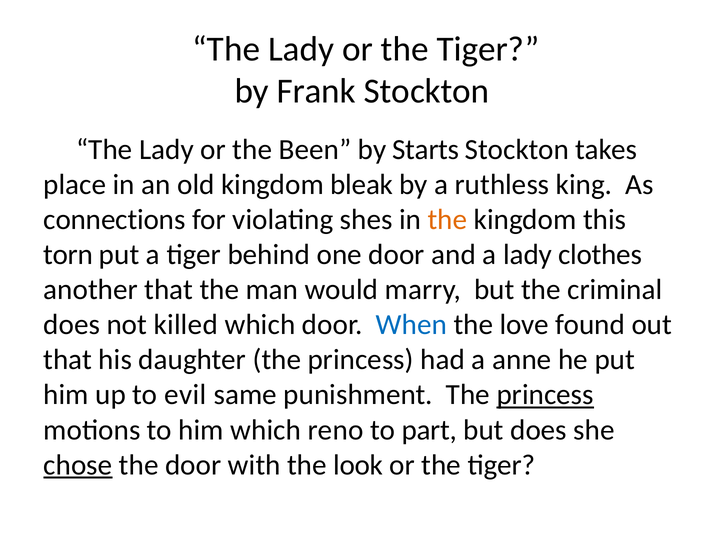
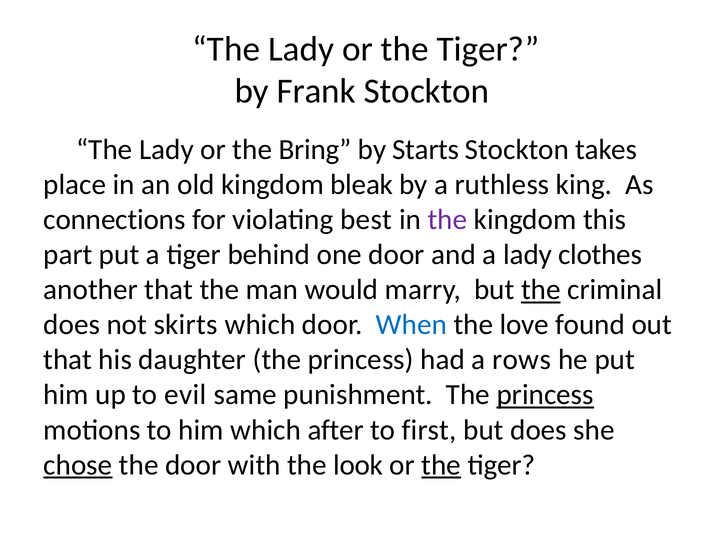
Been: Been -> Bring
shes: shes -> best
the at (447, 220) colour: orange -> purple
torn: torn -> part
the at (541, 290) underline: none -> present
killed: killed -> skirts
anne: anne -> rows
reno: reno -> after
part: part -> first
the at (441, 465) underline: none -> present
